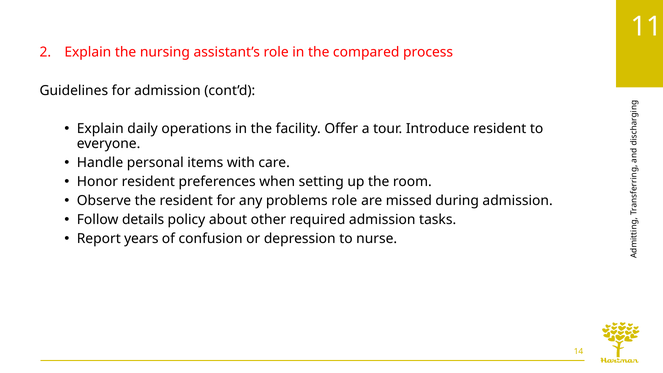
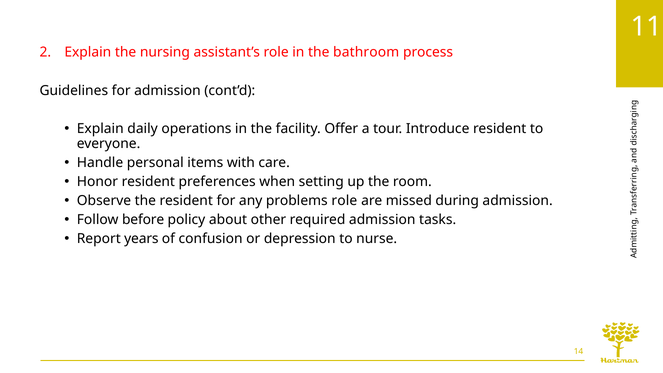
compared: compared -> bathroom
details: details -> before
